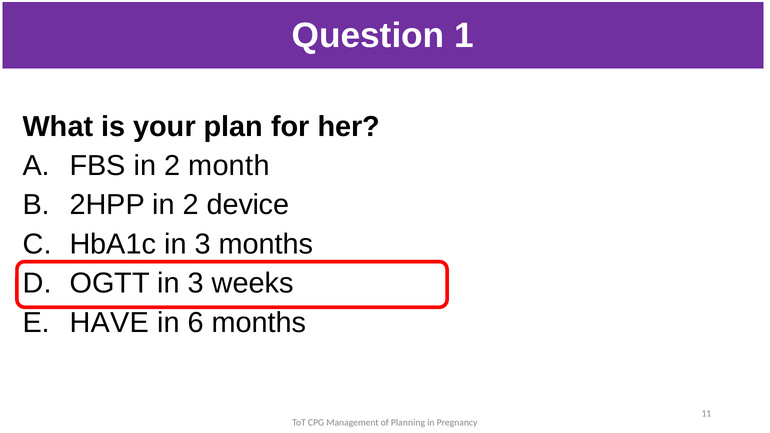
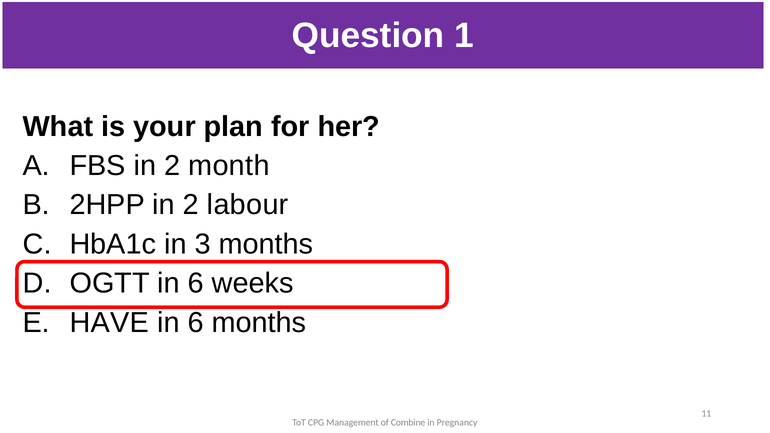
device: device -> labour
OGTT in 3: 3 -> 6
Planning: Planning -> Combine
